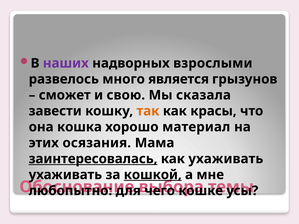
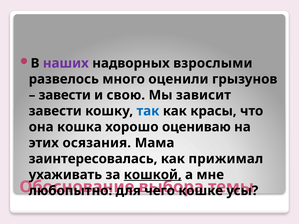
является: является -> оценили
сможет at (65, 95): сможет -> завести
сказала: сказала -> зависит
так colour: orange -> blue
материал: материал -> оцениваю
заинтересовалась underline: present -> none
как ухаживать: ухаживать -> прижимал
